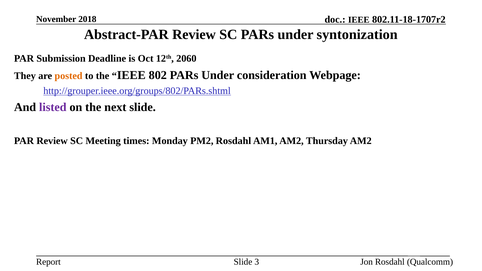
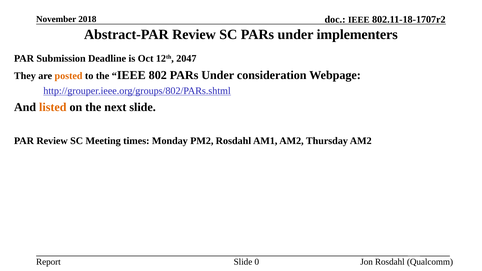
syntonization: syntonization -> implementers
2060: 2060 -> 2047
listed colour: purple -> orange
3: 3 -> 0
